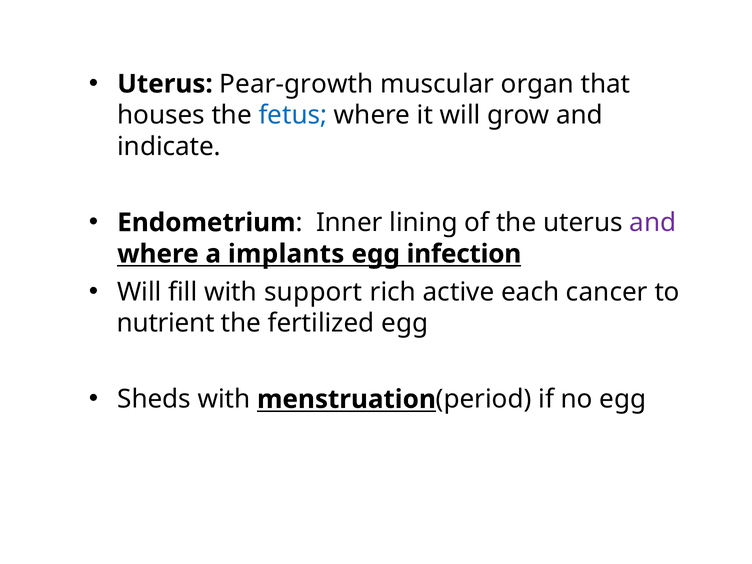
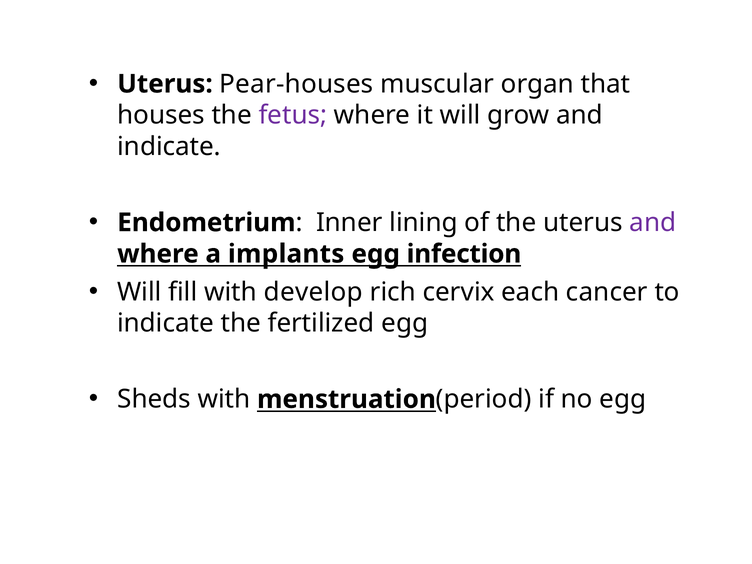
Pear-growth: Pear-growth -> Pear-houses
fetus colour: blue -> purple
support: support -> develop
active: active -> cervix
nutrient at (166, 323): nutrient -> indicate
